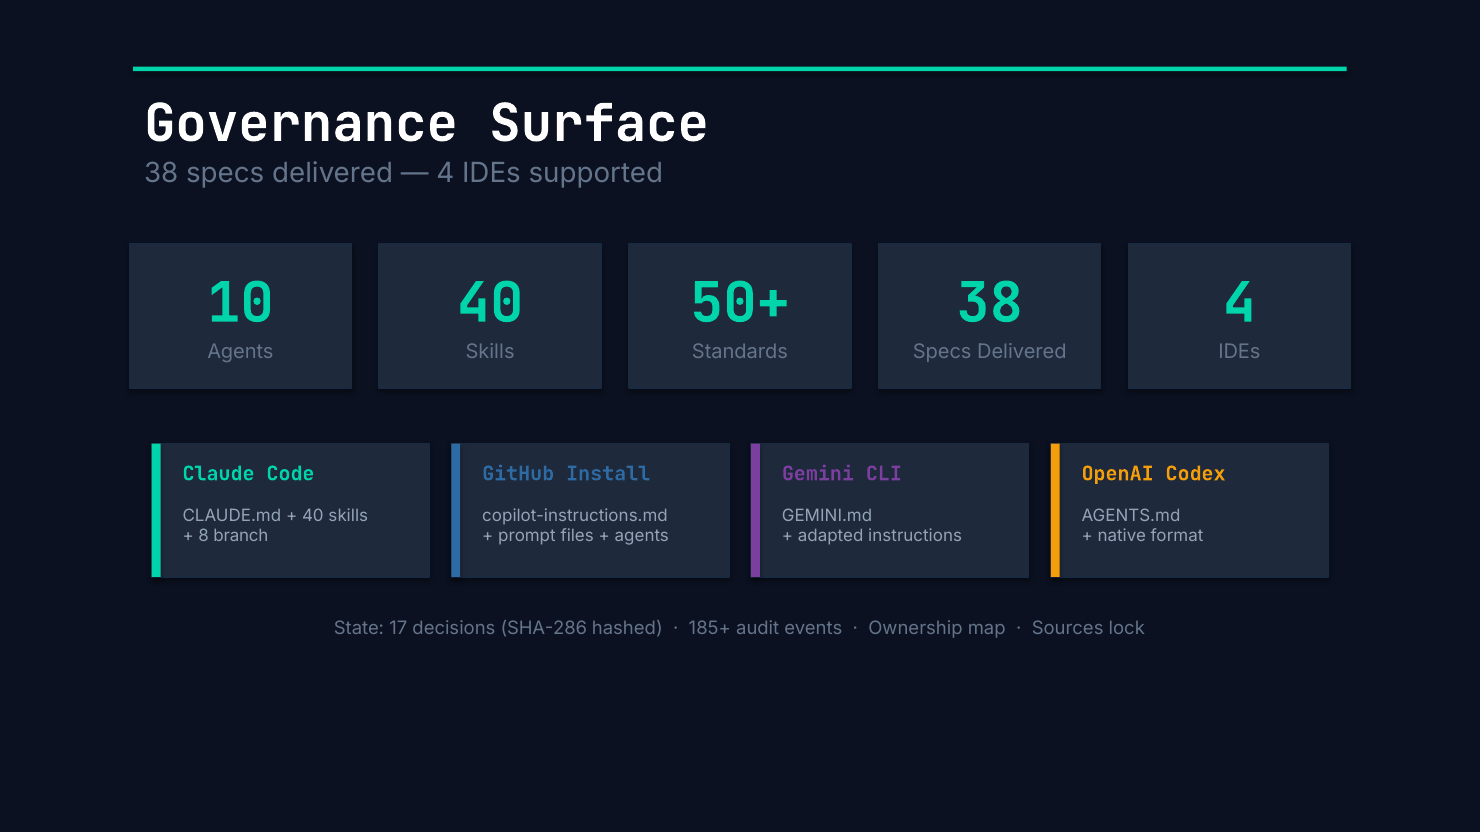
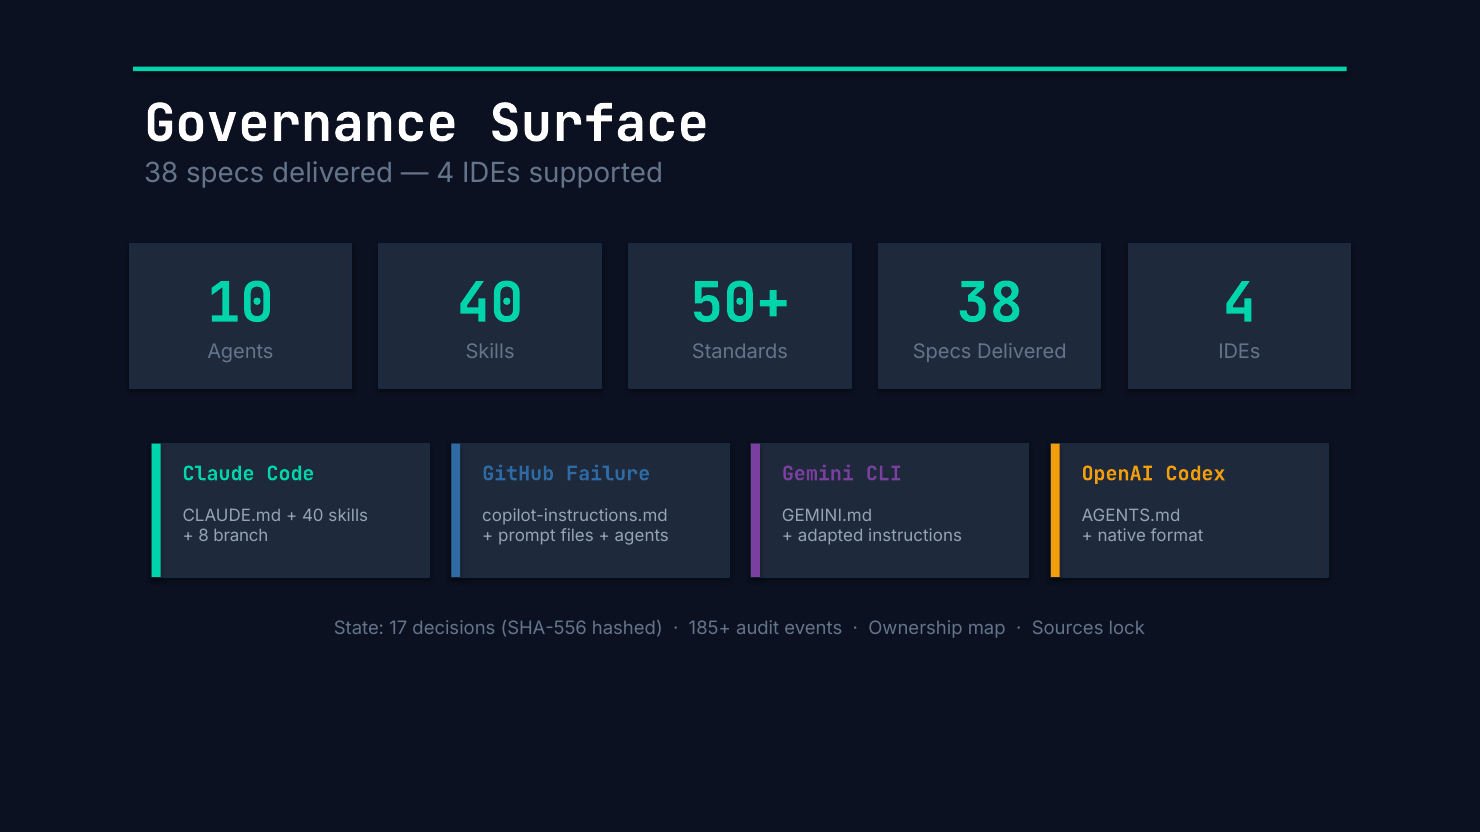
Install: Install -> Failure
SHA-286: SHA-286 -> SHA-556
